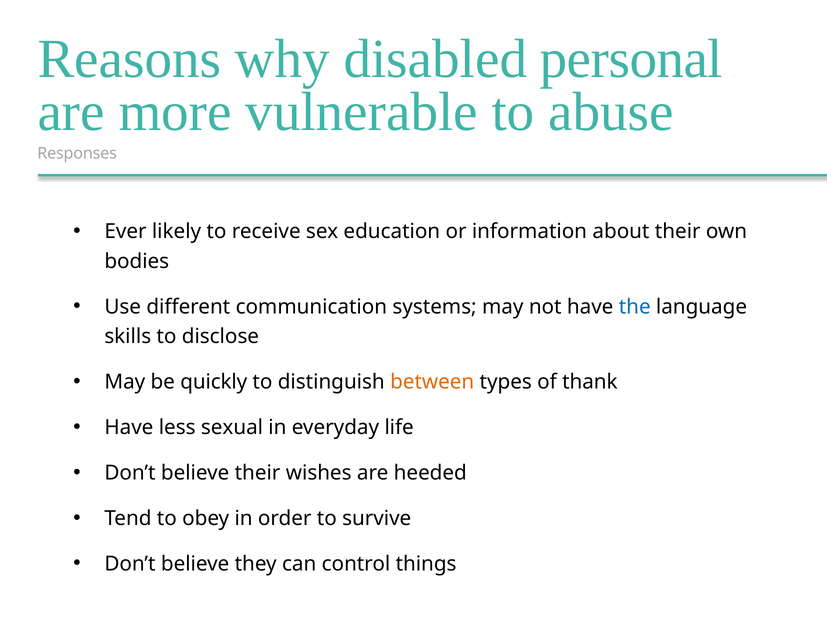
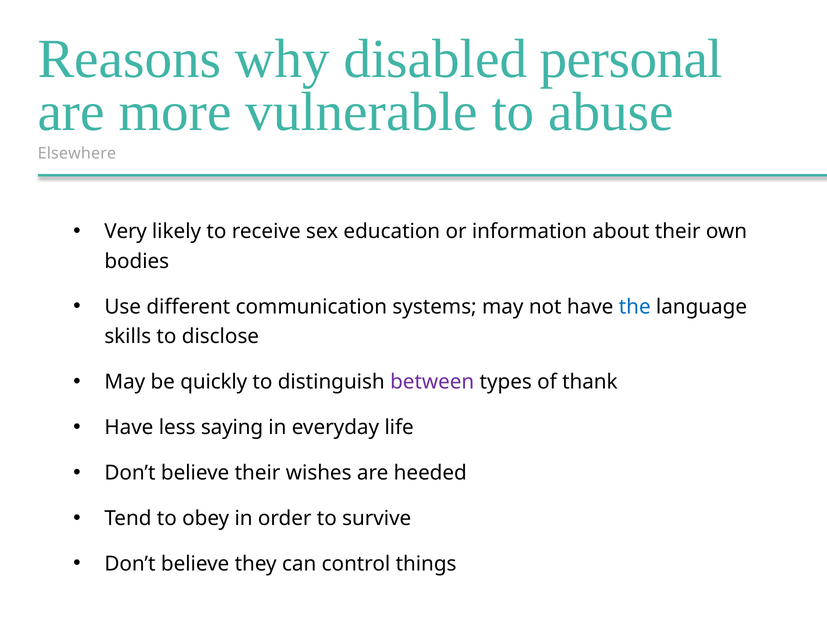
Responses: Responses -> Elsewhere
Ever: Ever -> Very
between colour: orange -> purple
sexual: sexual -> saying
